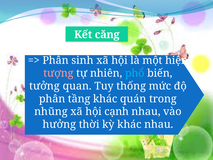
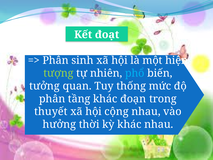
căng: căng -> đoạt
tượng colour: pink -> light green
quán: quán -> đoạn
nhũng: nhũng -> thuyết
cạnh: cạnh -> cộng
